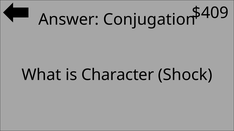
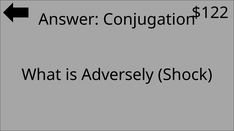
$409: $409 -> $122
Character: Character -> Adversely
